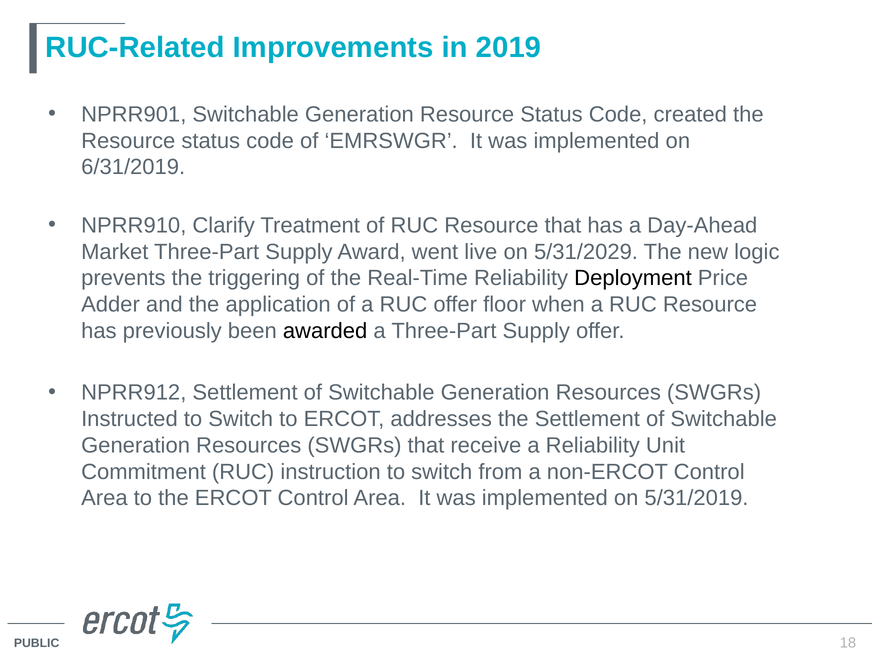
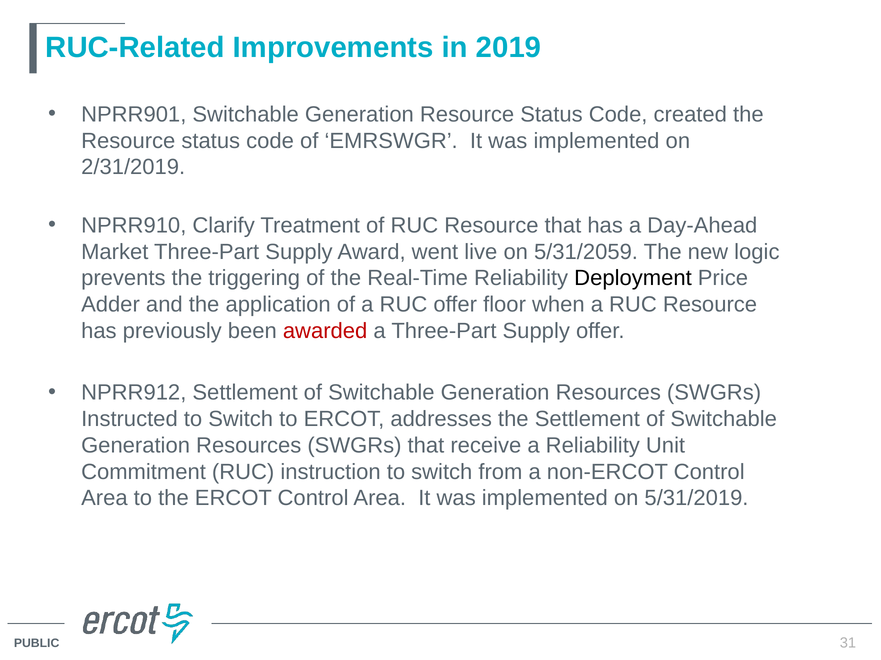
6/31/2019: 6/31/2019 -> 2/31/2019
5/31/2029: 5/31/2029 -> 5/31/2059
awarded colour: black -> red
18: 18 -> 31
